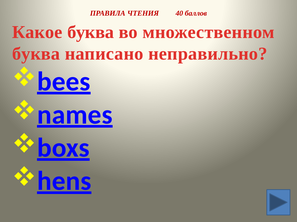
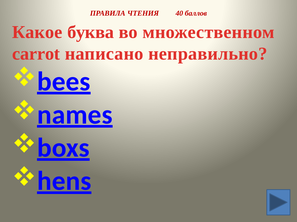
буква at (36, 54): буква -> carrot
